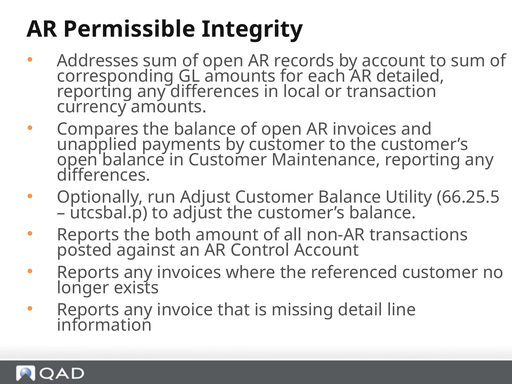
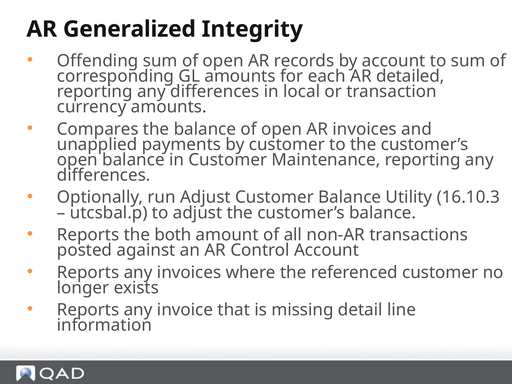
Permissible: Permissible -> Generalized
Addresses: Addresses -> Offending
66.25.5: 66.25.5 -> 16.10.3
